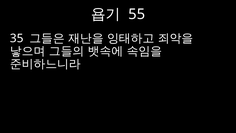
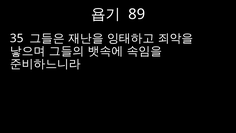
55: 55 -> 89
